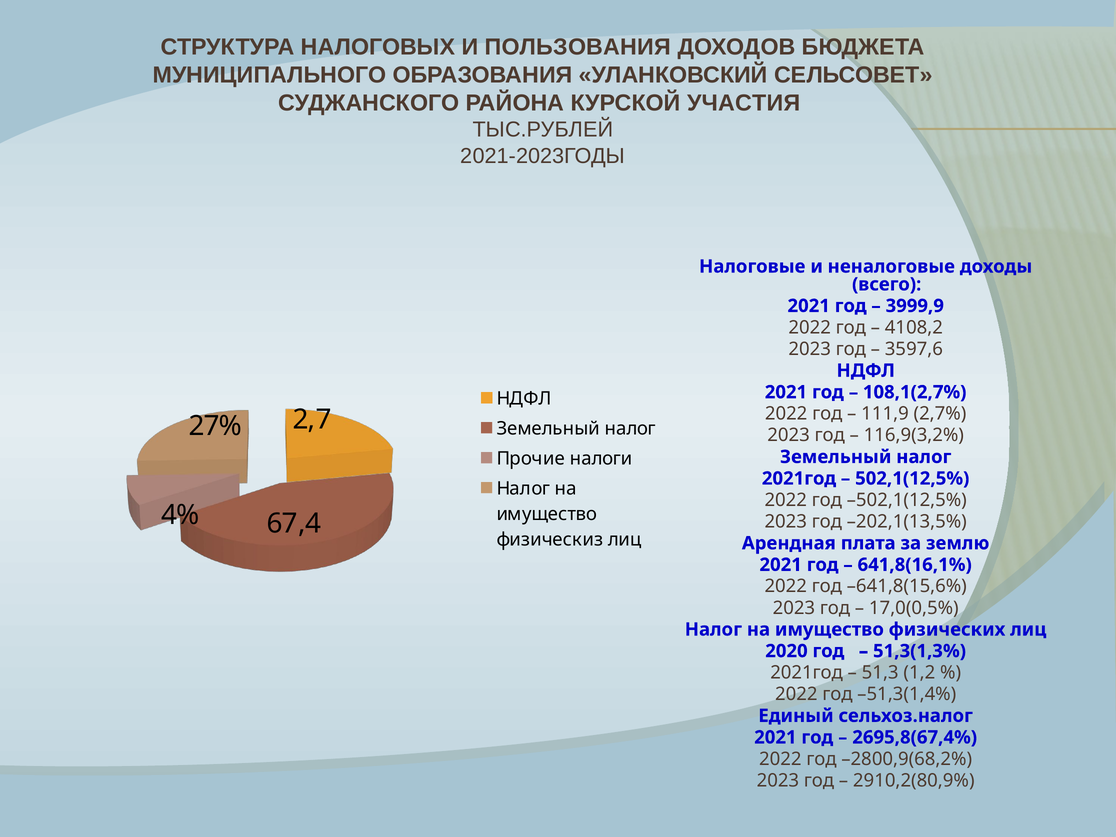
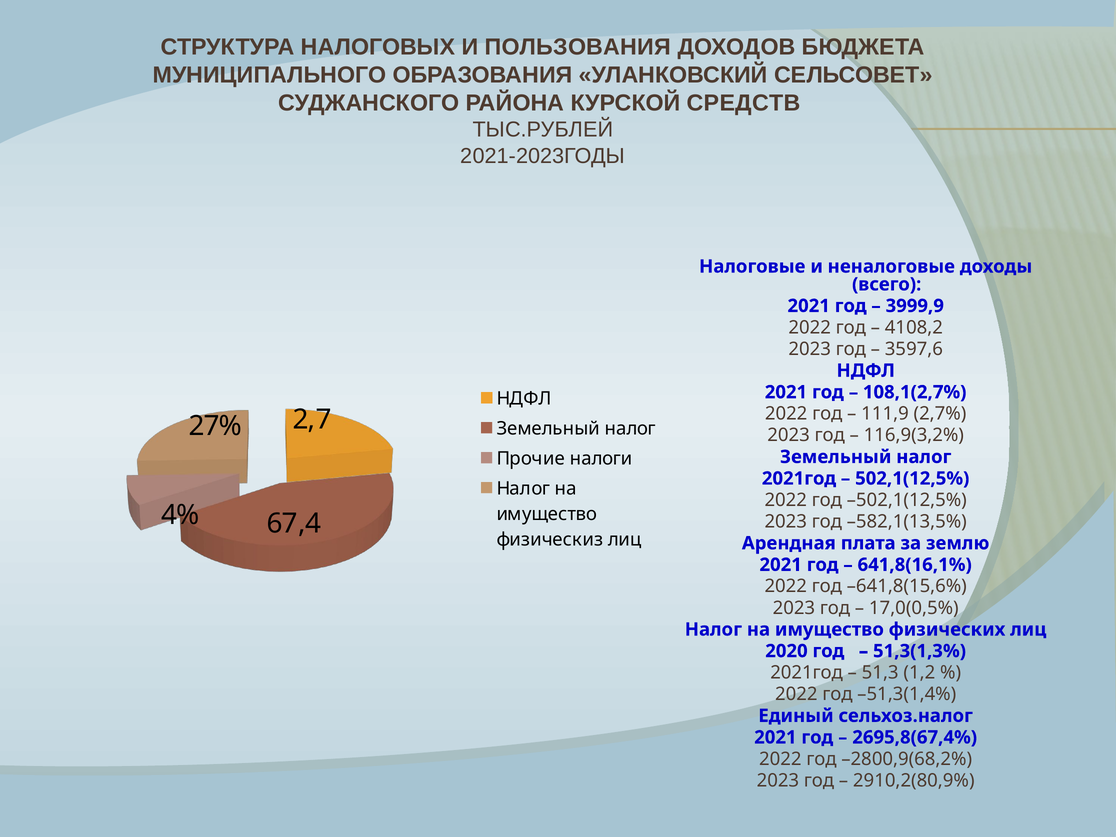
УЧАСТИЯ: УЧАСТИЯ -> СРЕДСТВ
–202,1(13,5%: –202,1(13,5% -> –582,1(13,5%
